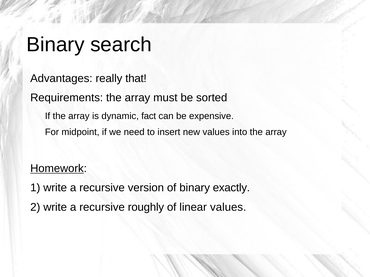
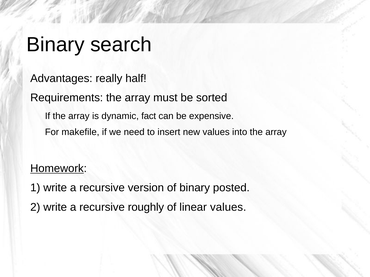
that: that -> half
midpoint: midpoint -> makefile
exactly: exactly -> posted
